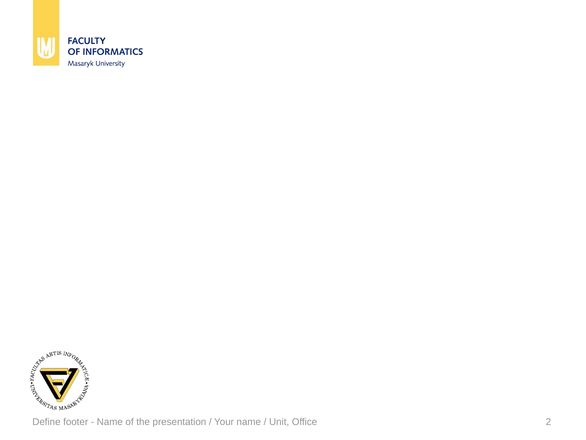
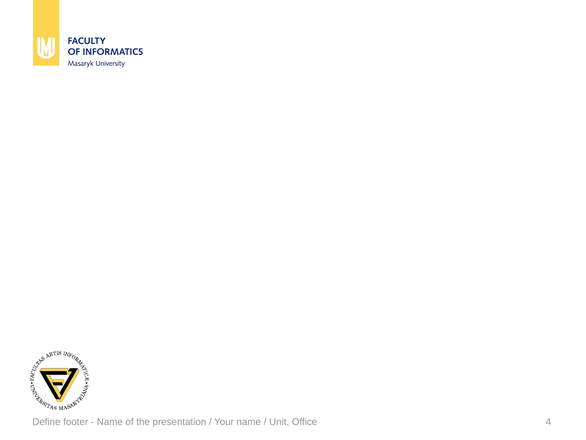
2: 2 -> 4
